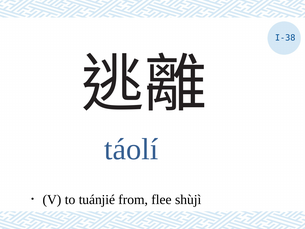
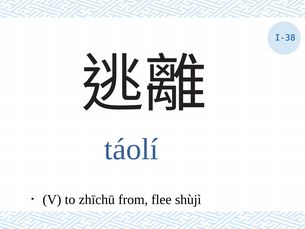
tuánjié: tuánjié -> zhīchū
